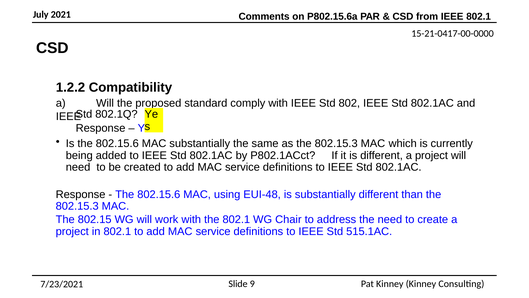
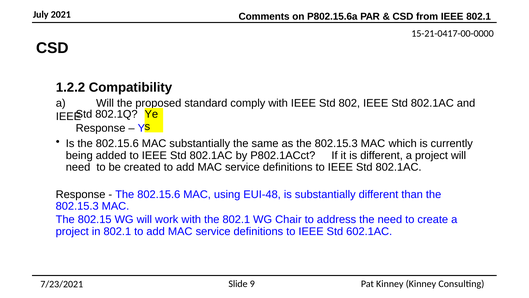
515.1AC: 515.1AC -> 602.1AC
